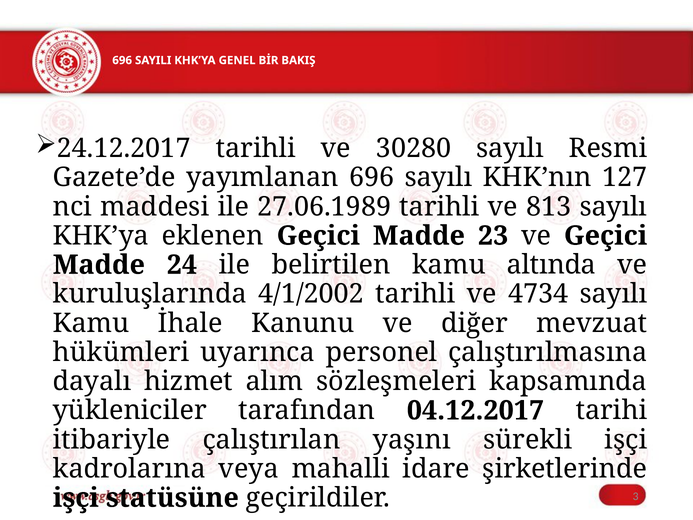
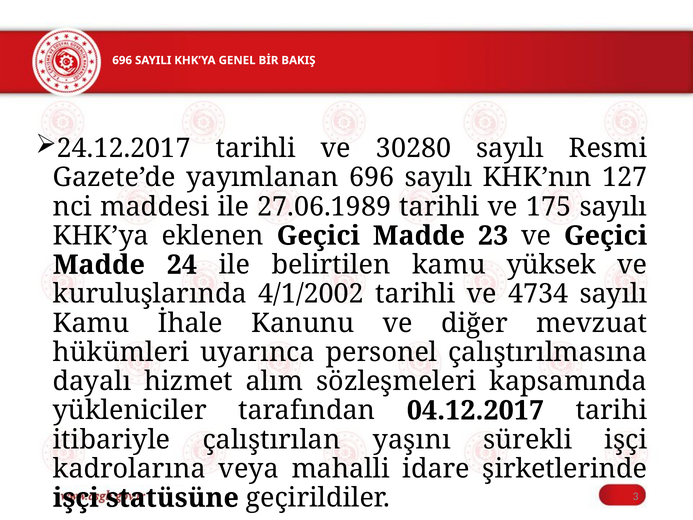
813: 813 -> 175
altında: altında -> yüksek
